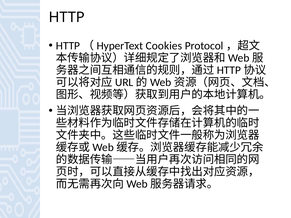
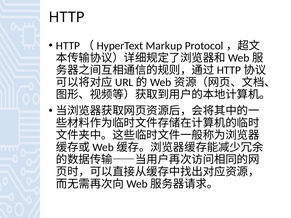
Cookies: Cookies -> Markup
